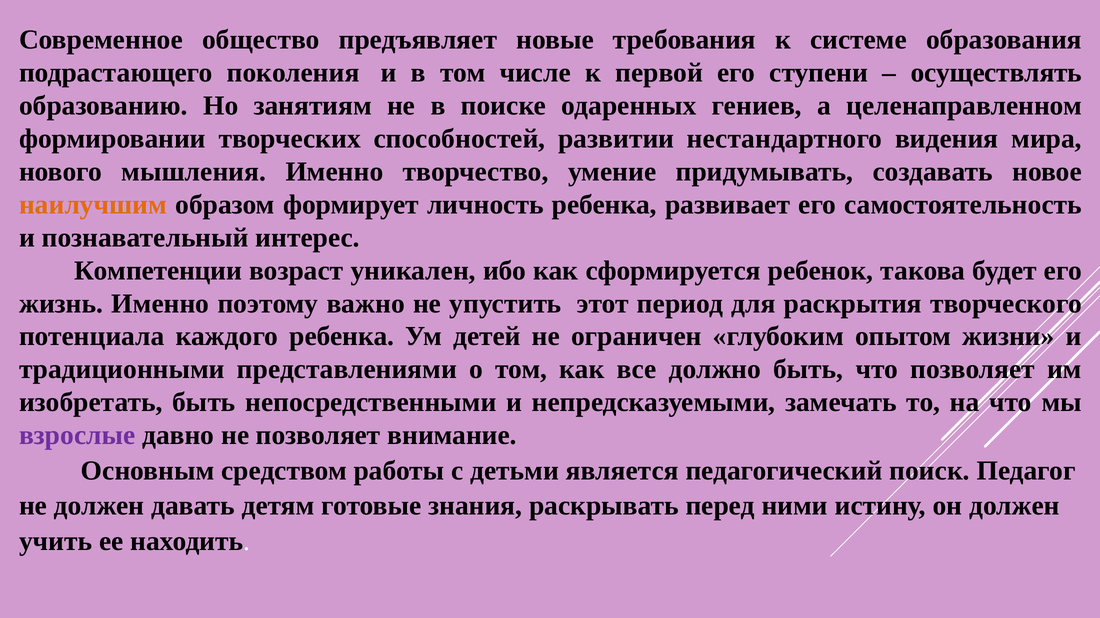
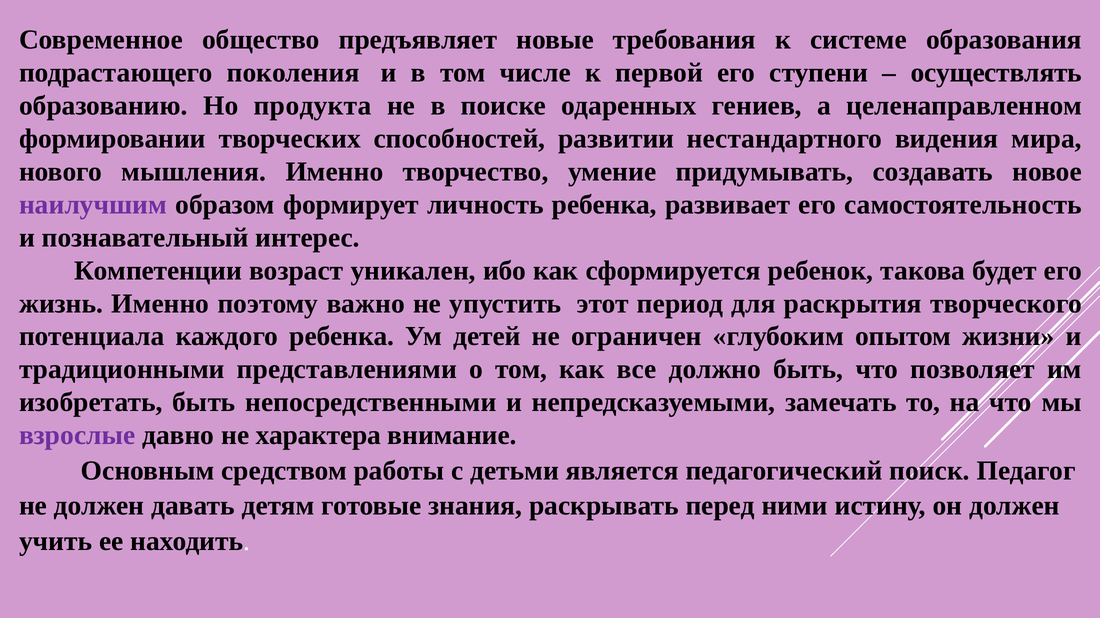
занятиям: занятиям -> продукта
наилучшим colour: orange -> purple
не позволяет: позволяет -> характера
